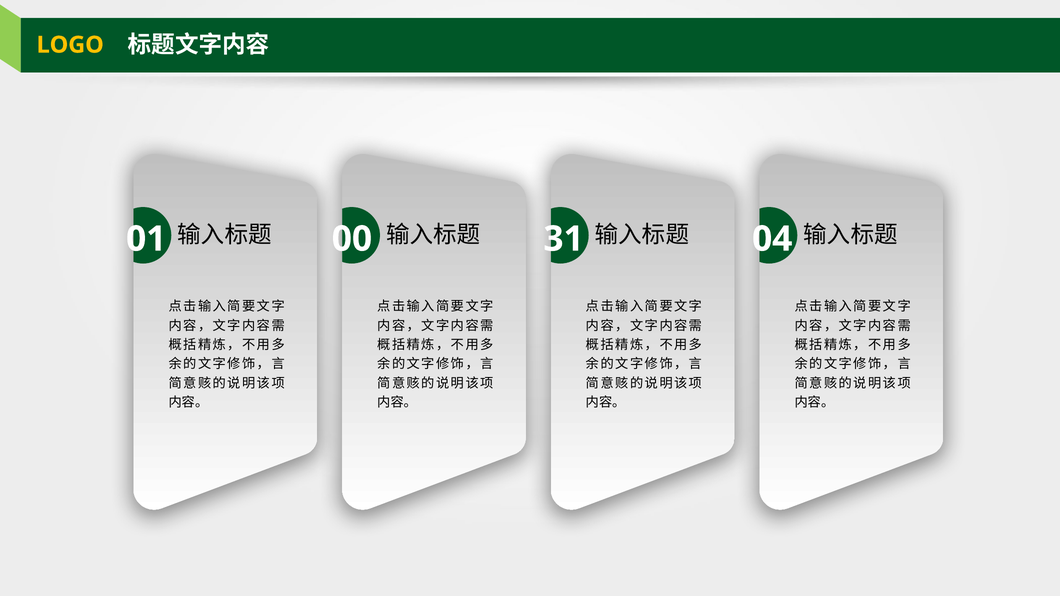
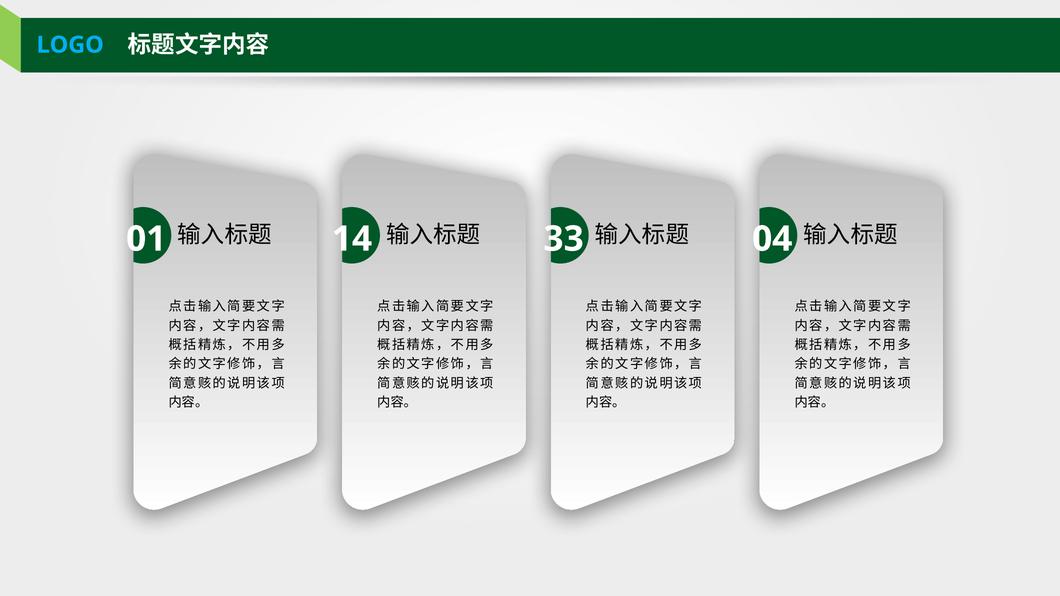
LOGO colour: yellow -> light blue
00: 00 -> 14
31: 31 -> 33
